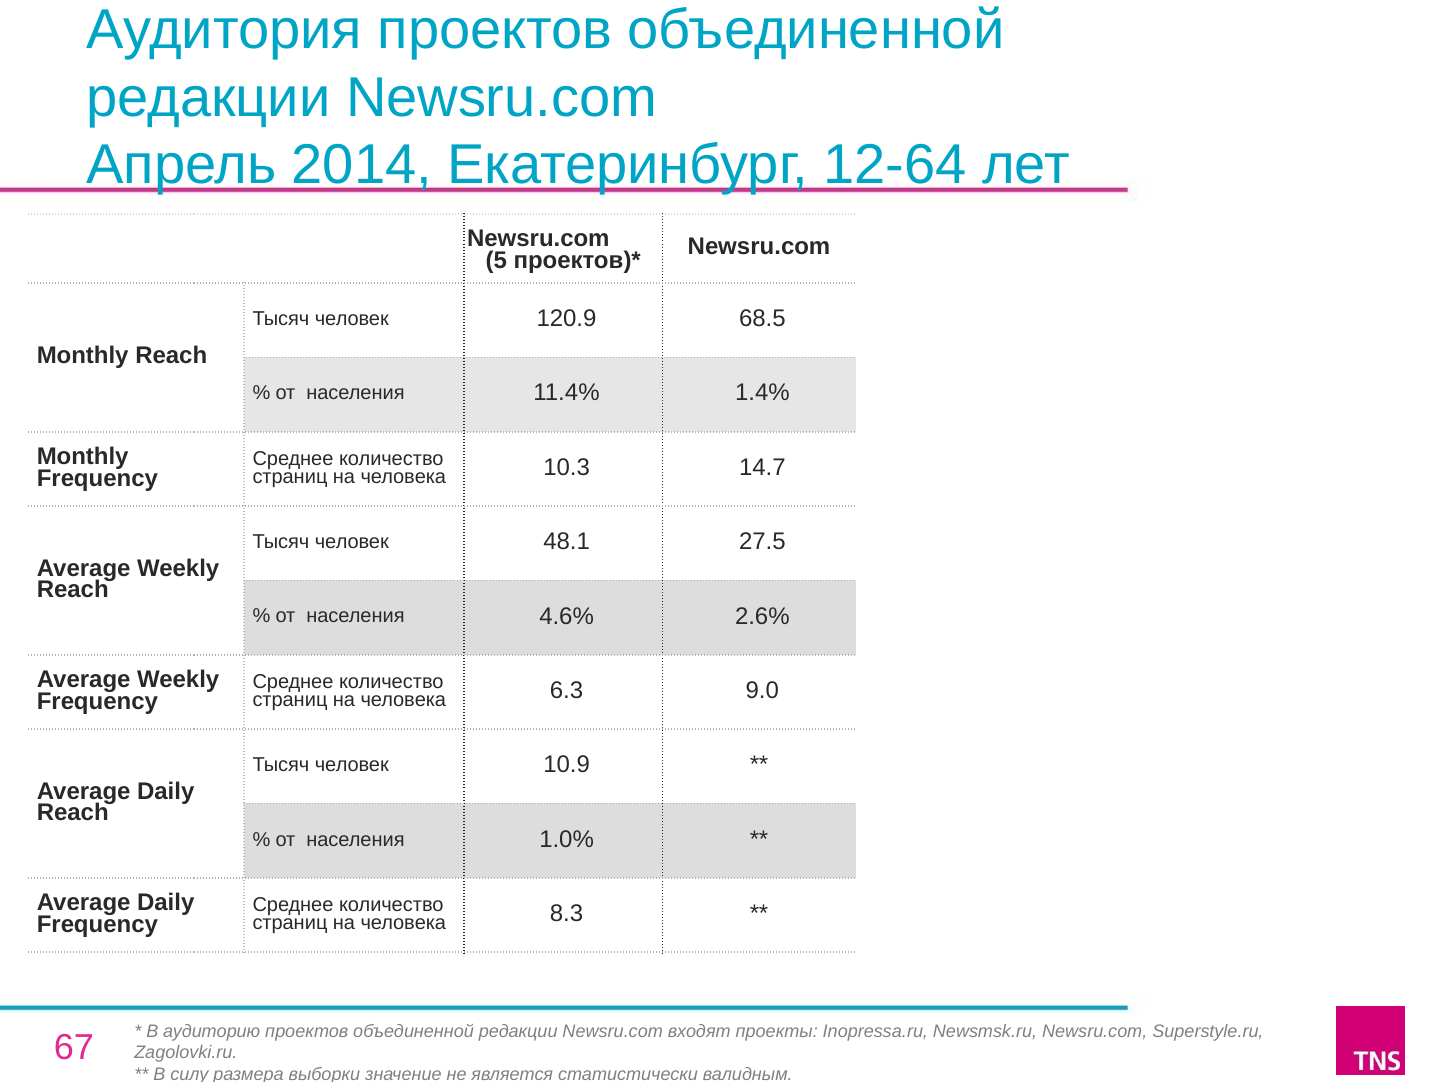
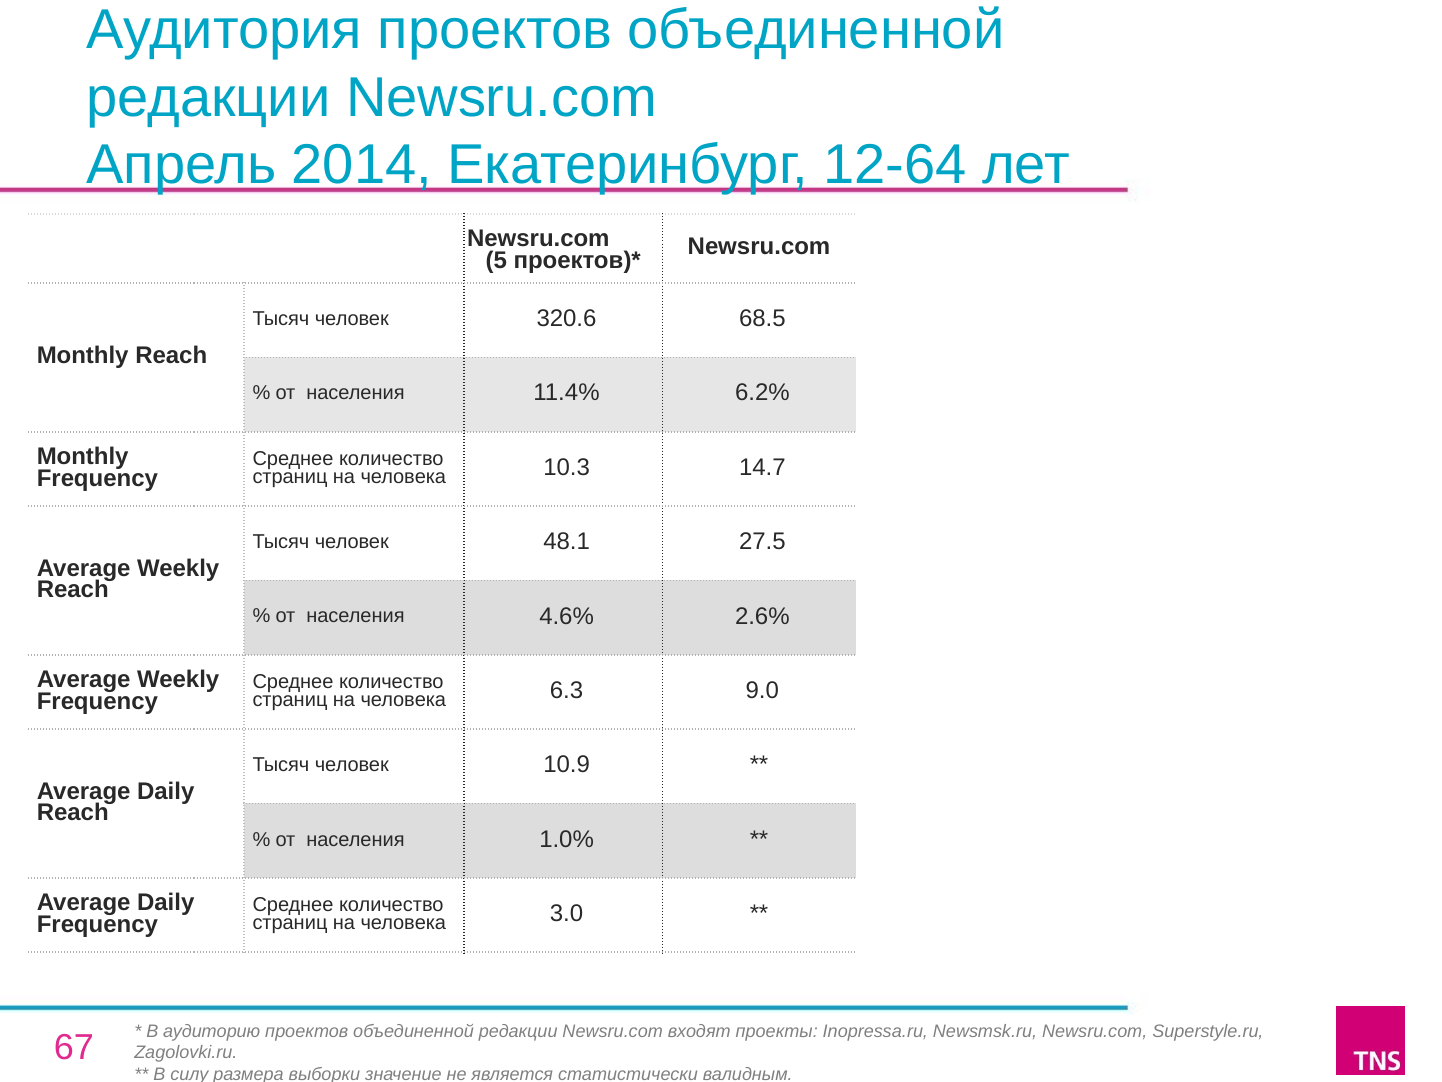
120.9: 120.9 -> 320.6
1.4%: 1.4% -> 6.2%
8.3: 8.3 -> 3.0
